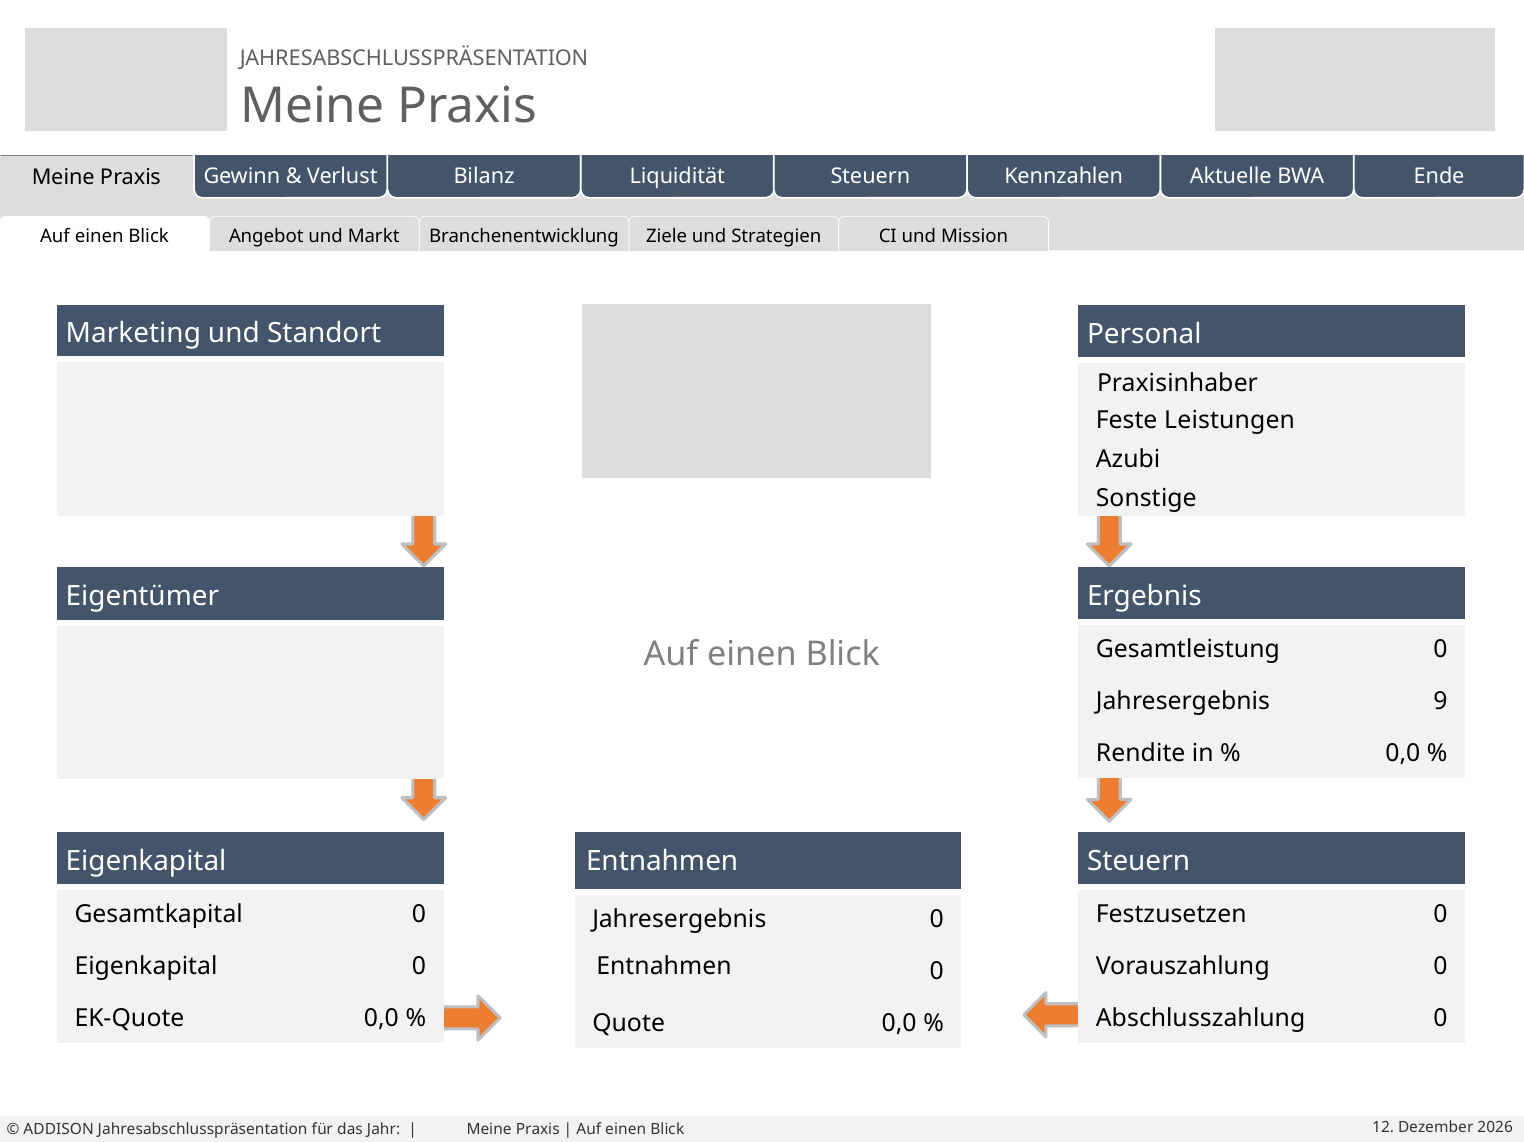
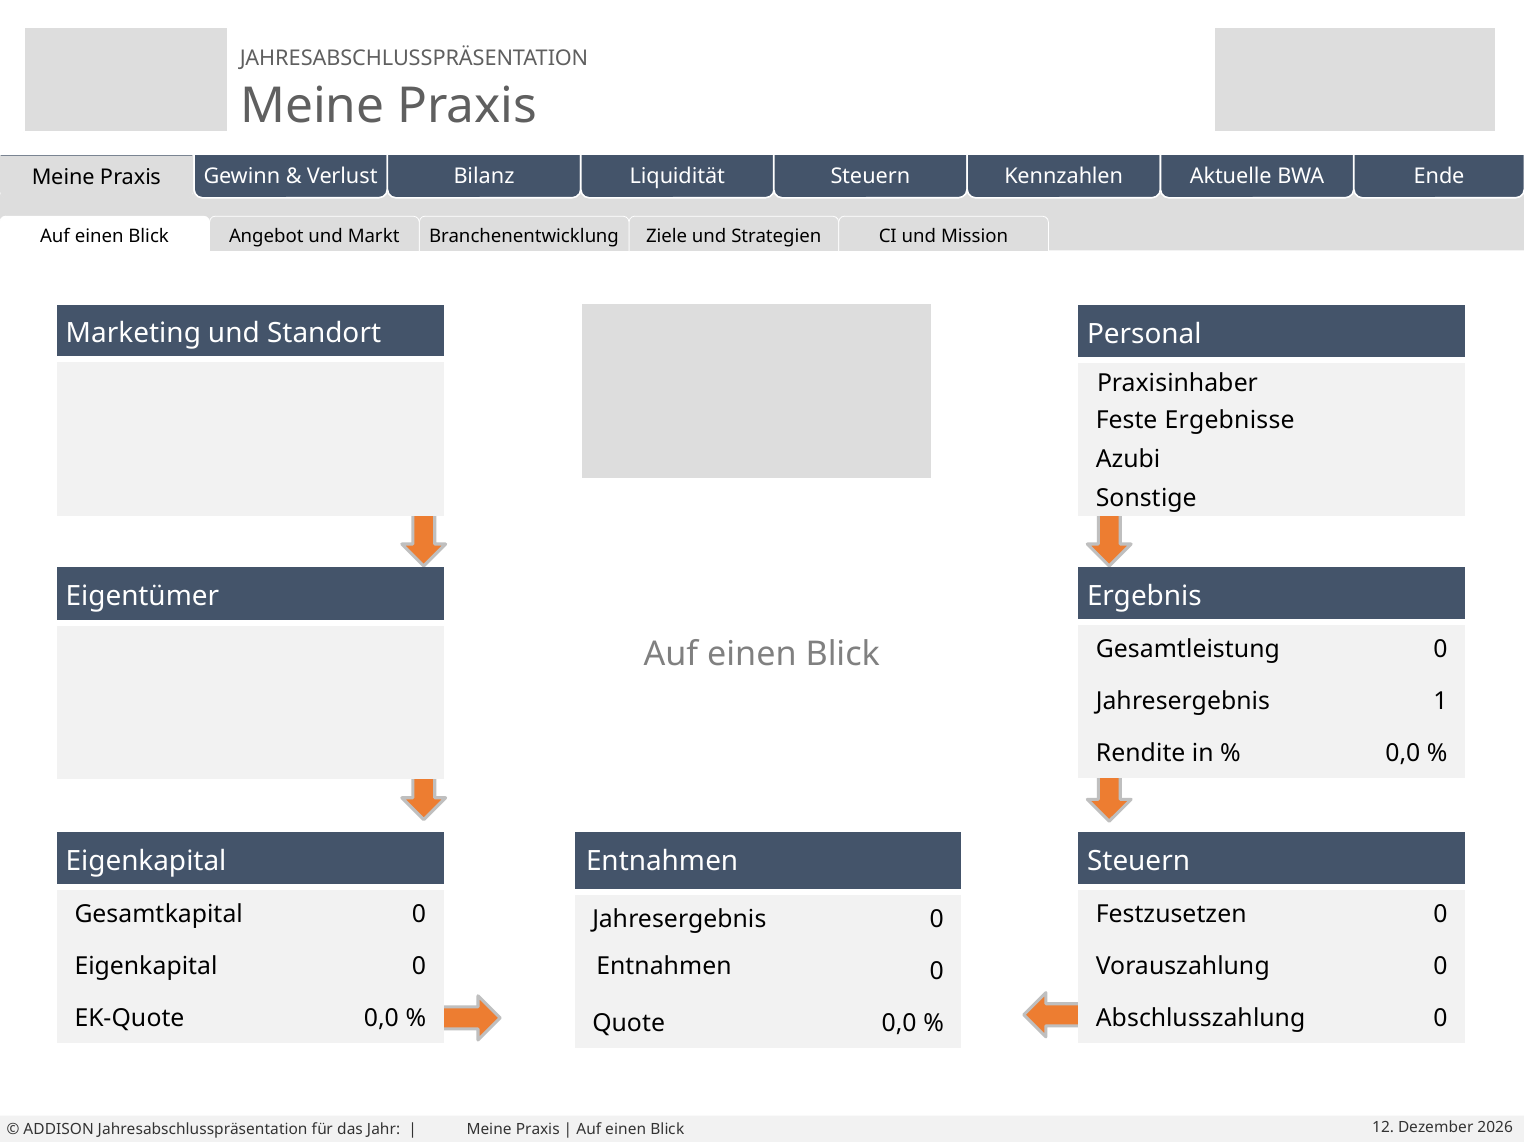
Leistungen: Leistungen -> Ergebnisse
9: 9 -> 1
